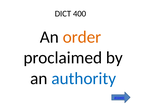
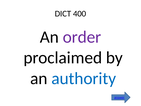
order colour: orange -> purple
